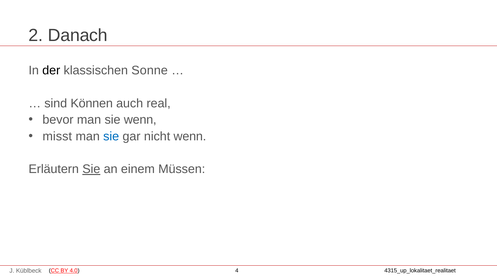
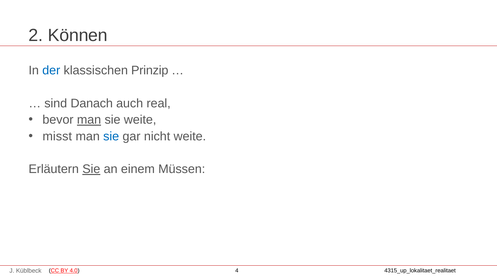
Danach: Danach -> Können
der colour: black -> blue
Sonne: Sonne -> Prinzip
Können: Können -> Danach
man at (89, 120) underline: none -> present
sie wenn: wenn -> weite
nicht wenn: wenn -> weite
